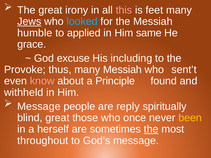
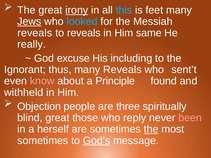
irony underline: none -> present
this colour: pink -> light blue
humble at (35, 33): humble -> reveals
to applied: applied -> reveals
grace: grace -> really
Provoke: Provoke -> Ignorant
many Messiah: Messiah -> Reveals
Message at (39, 107): Message -> Objection
reply: reply -> three
once: once -> reply
been colour: yellow -> pink
throughout at (43, 141): throughout -> sometimes
God’s underline: none -> present
